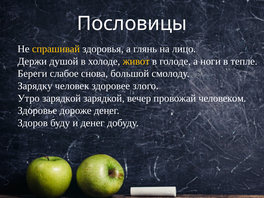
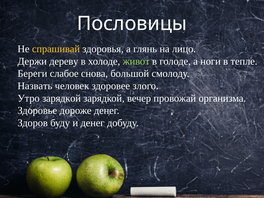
душой: душой -> дереву
живот colour: yellow -> light green
Зарядку: Зарядку -> Назвать
человеком: человеком -> организма
